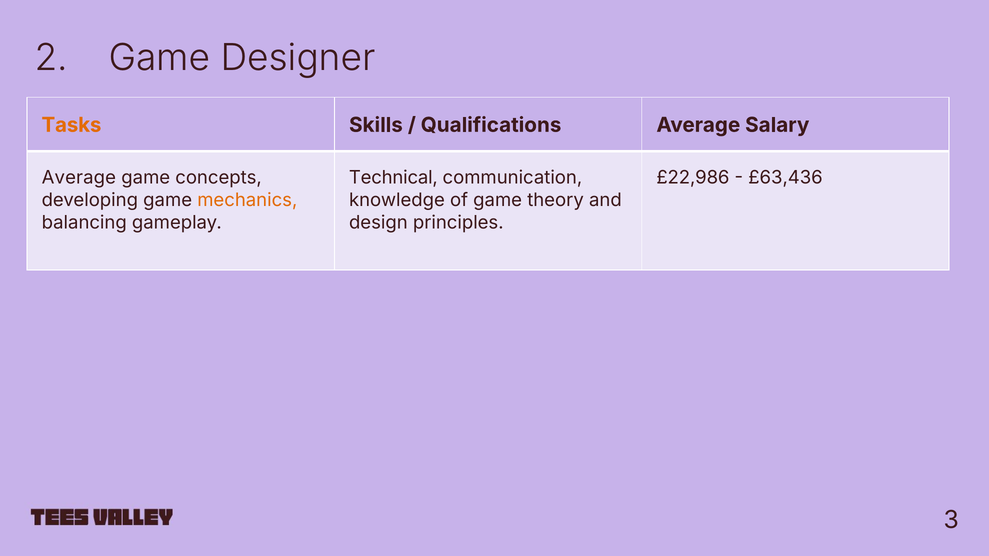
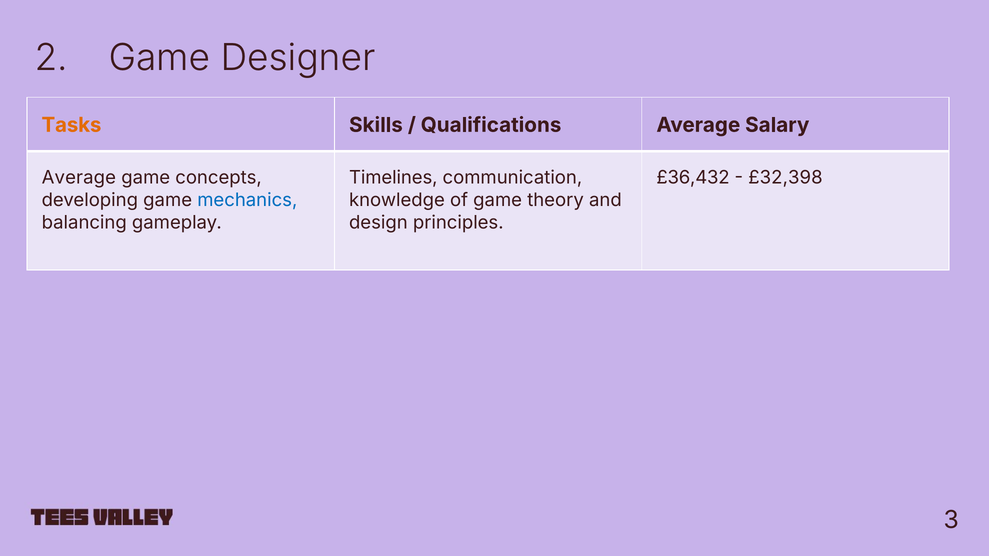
Technical: Technical -> Timelines
£22,986: £22,986 -> £36,432
£63,436: £63,436 -> £32,398
mechanics colour: orange -> blue
